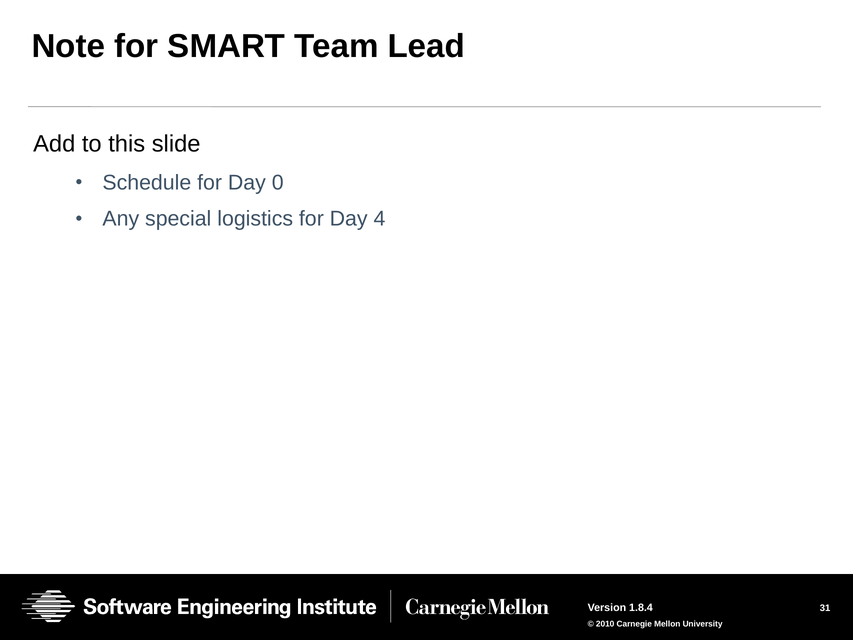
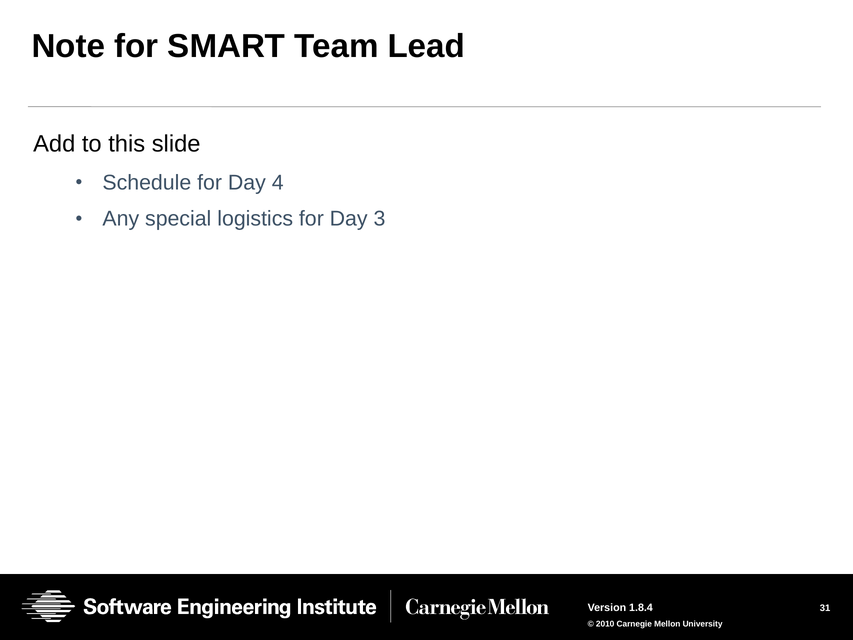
0: 0 -> 4
4: 4 -> 3
